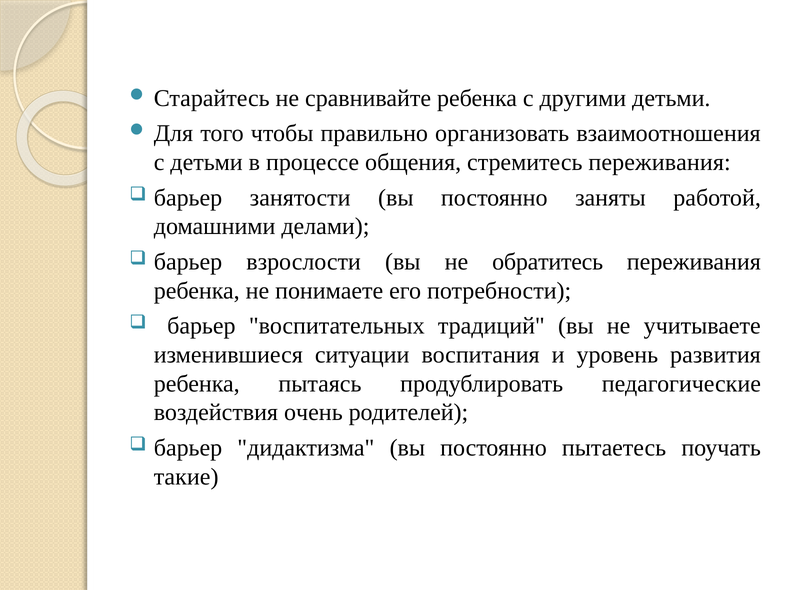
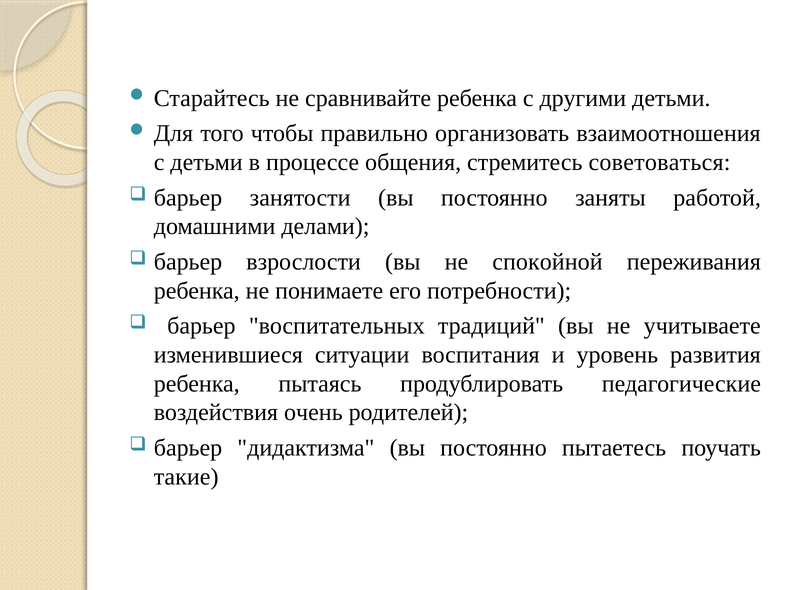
стремитесь переживания: переживания -> советоваться
обратитесь: обратитесь -> спокойной
